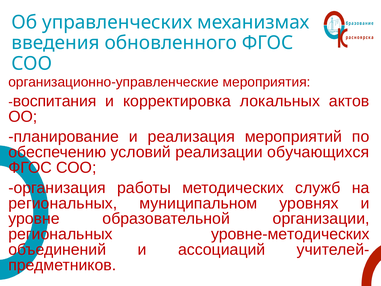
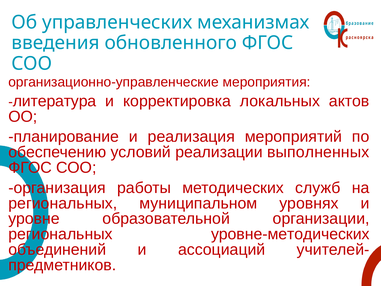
воспитания: воспитания -> литература
обучающихся: обучающихся -> выполненных
